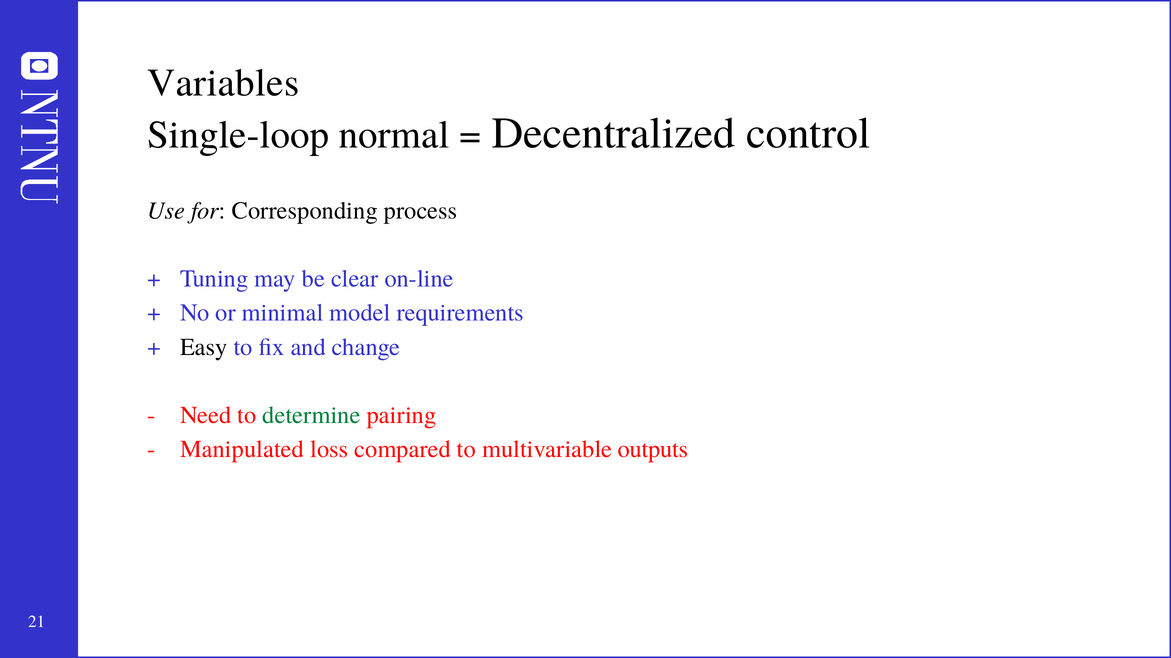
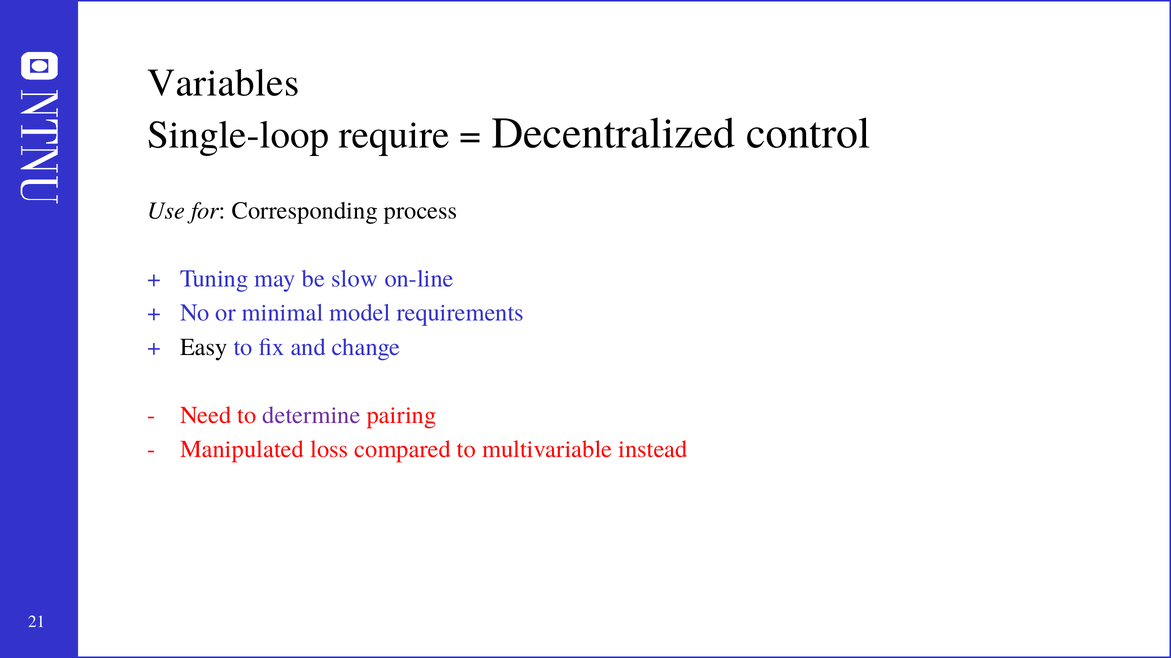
normal: normal -> require
clear: clear -> slow
determine colour: green -> purple
outputs: outputs -> instead
